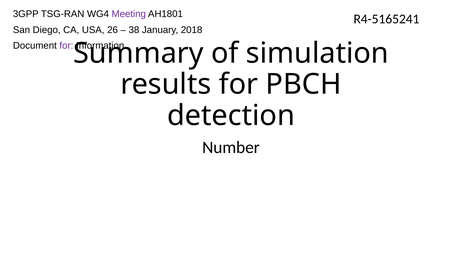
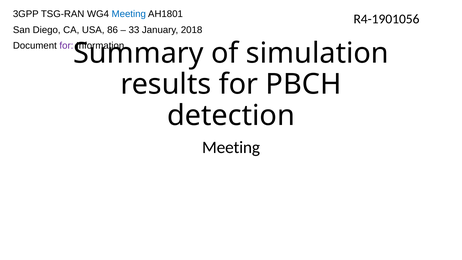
Meeting at (129, 14) colour: purple -> blue
R4-5165241: R4-5165241 -> R4-1901056
26: 26 -> 86
38: 38 -> 33
Number at (231, 147): Number -> Meeting
